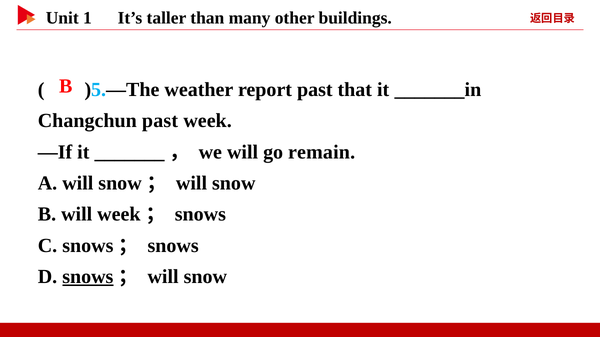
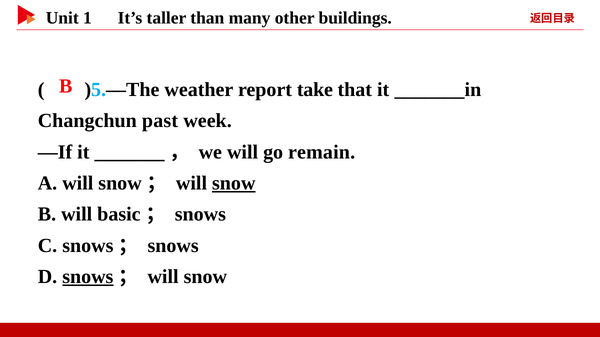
report past: past -> take
snow at (234, 183) underline: none -> present
will week: week -> basic
